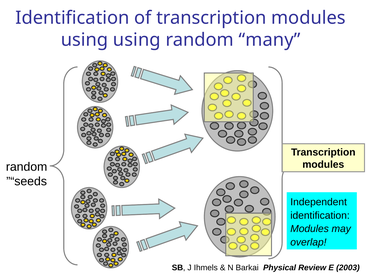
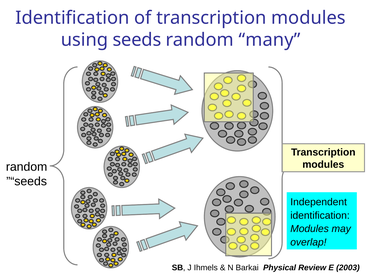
using using: using -> seeds
